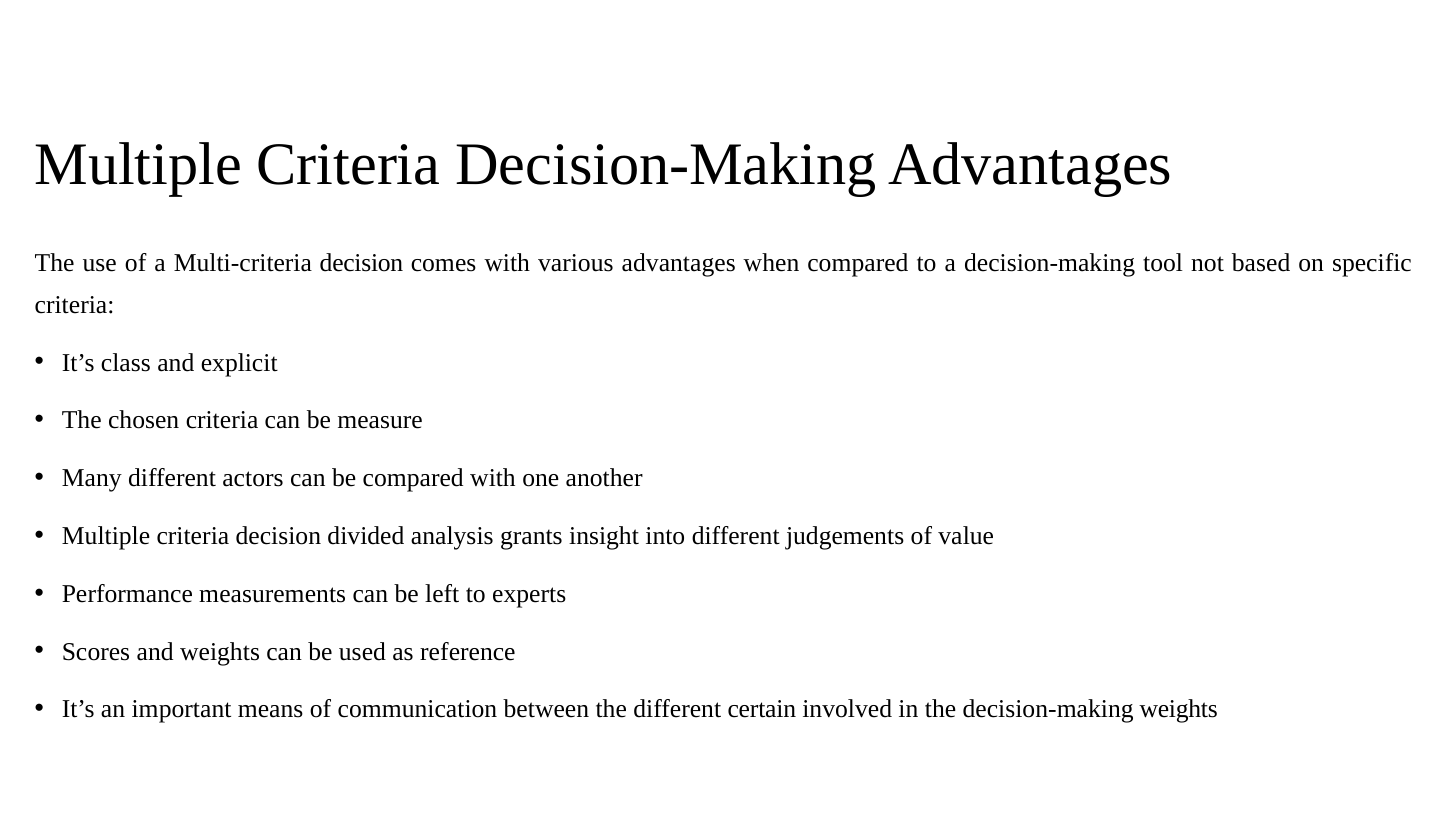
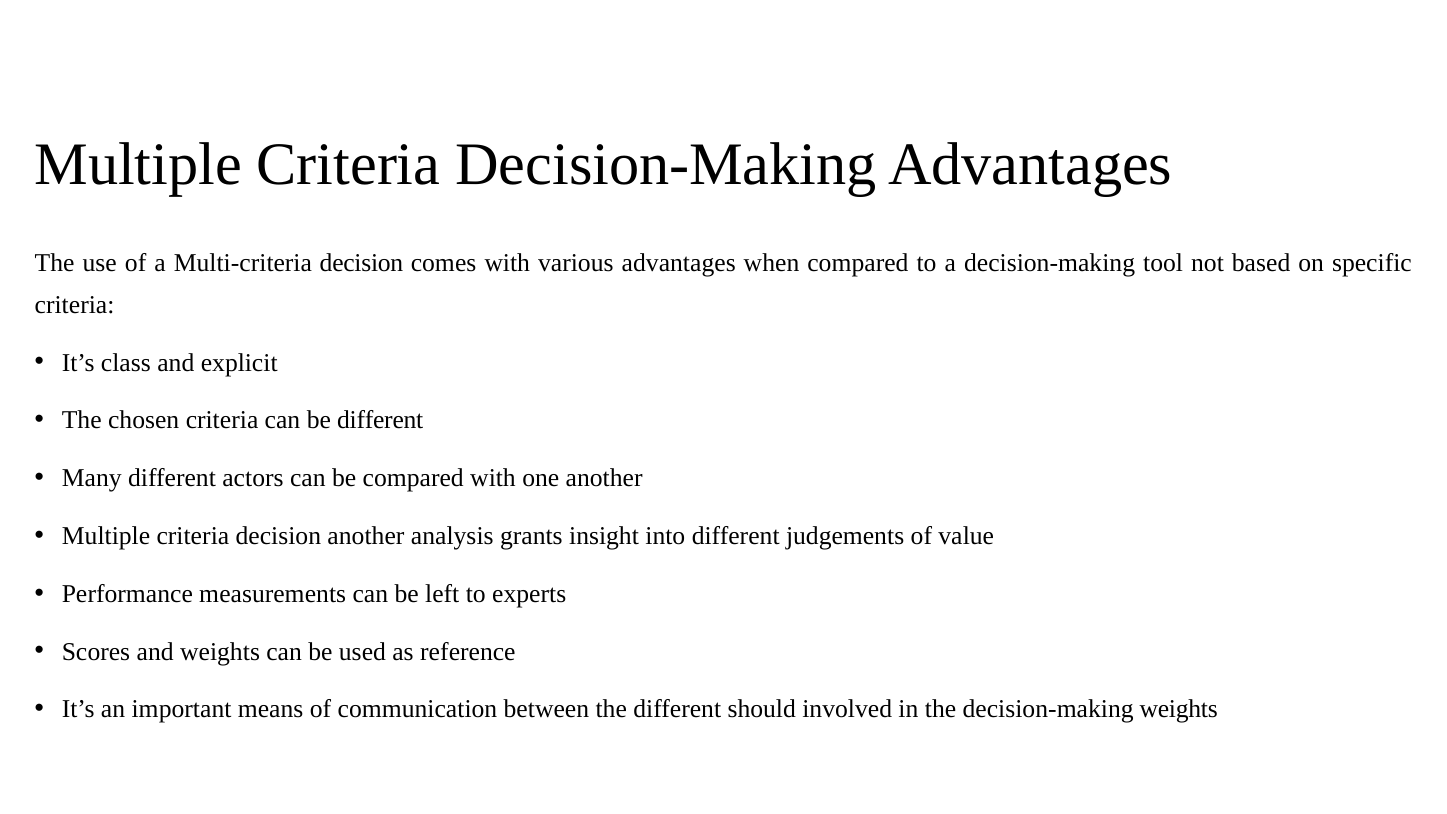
be measure: measure -> different
decision divided: divided -> another
certain: certain -> should
